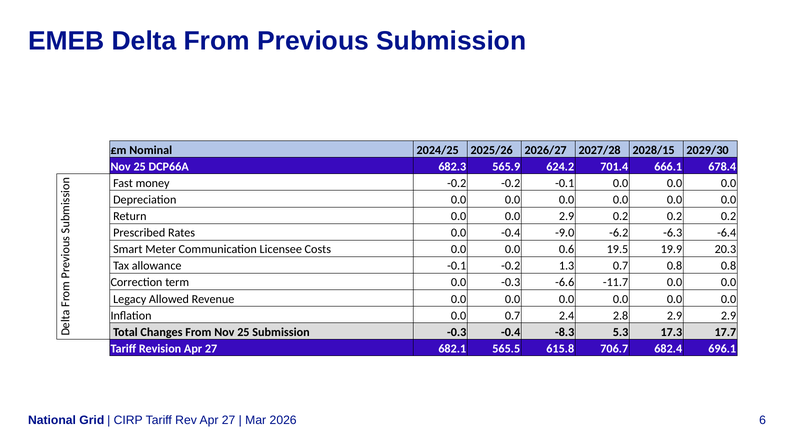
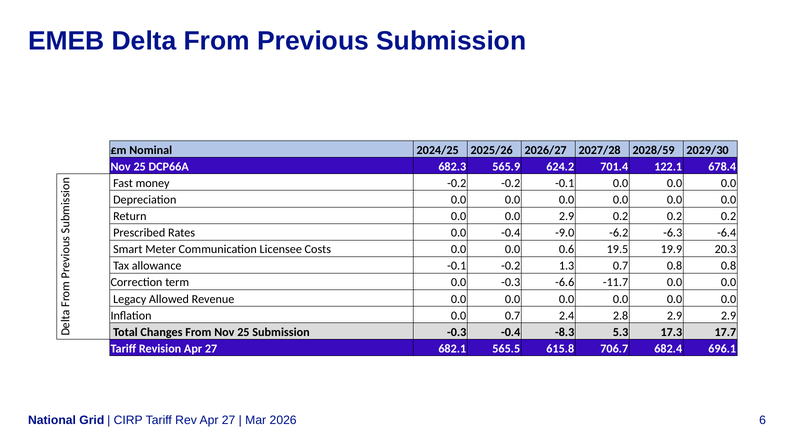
2028/15: 2028/15 -> 2028/59
666.1: 666.1 -> 122.1
